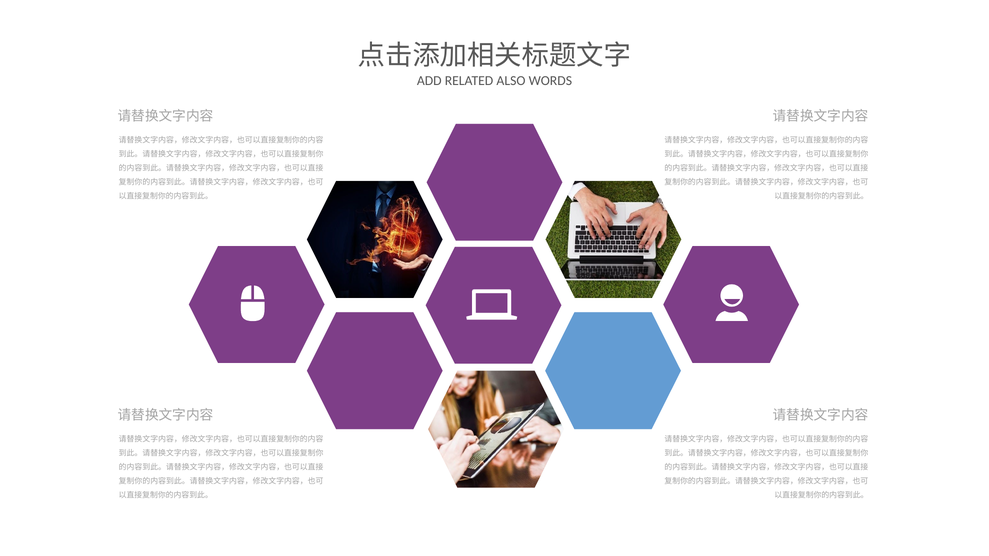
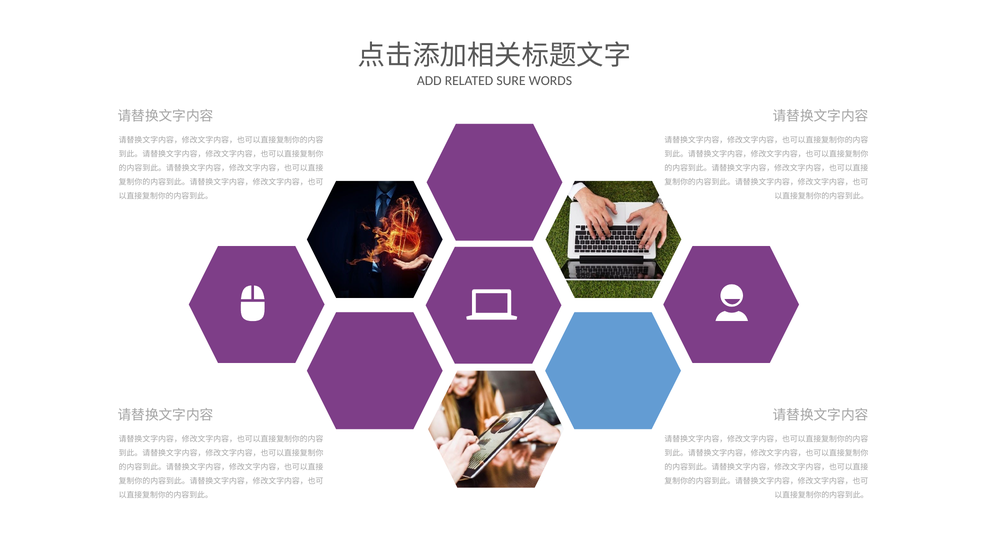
ALSO: ALSO -> SURE
